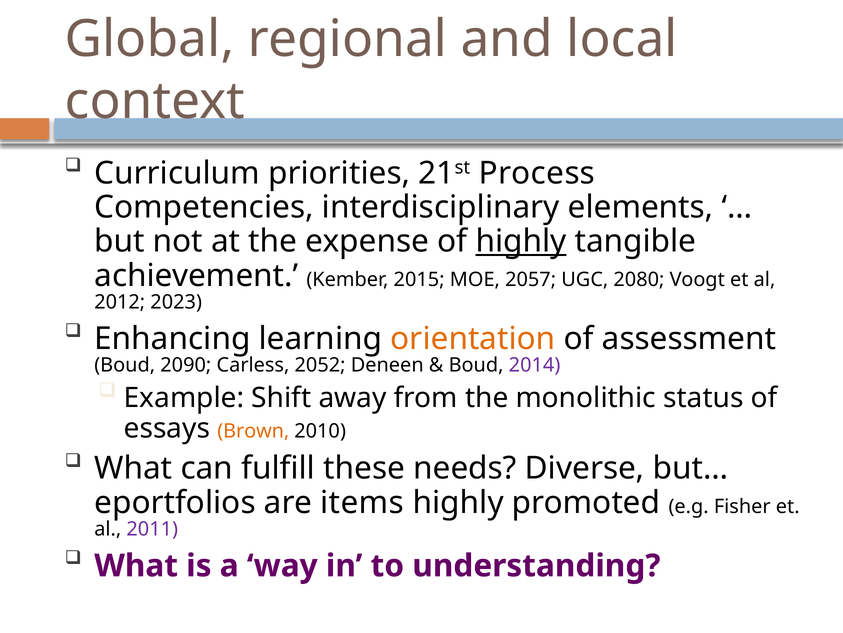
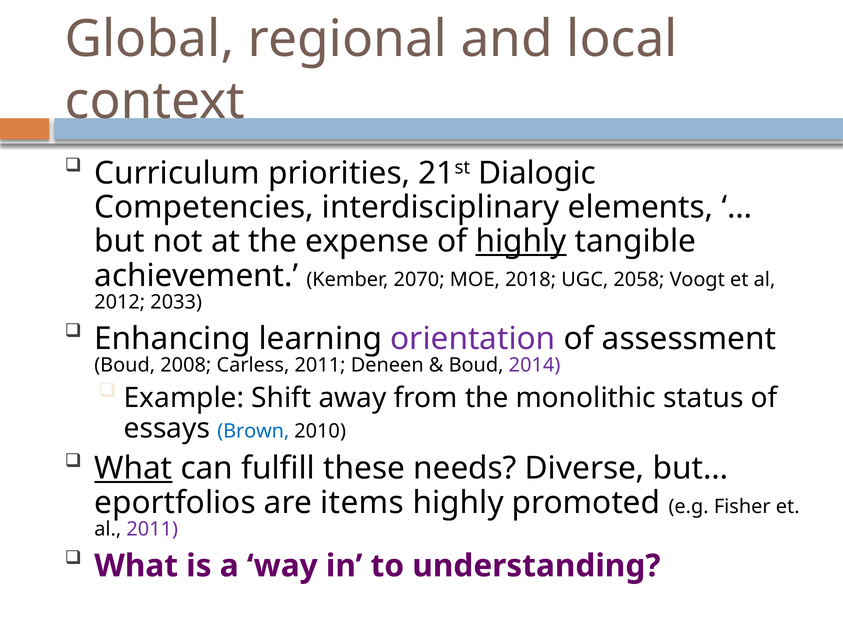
Process: Process -> Dialogic
2015: 2015 -> 2070
2057: 2057 -> 2018
2080: 2080 -> 2058
2023: 2023 -> 2033
orientation colour: orange -> purple
2090: 2090 -> 2008
Carless 2052: 2052 -> 2011
Brown colour: orange -> blue
What at (133, 468) underline: none -> present
